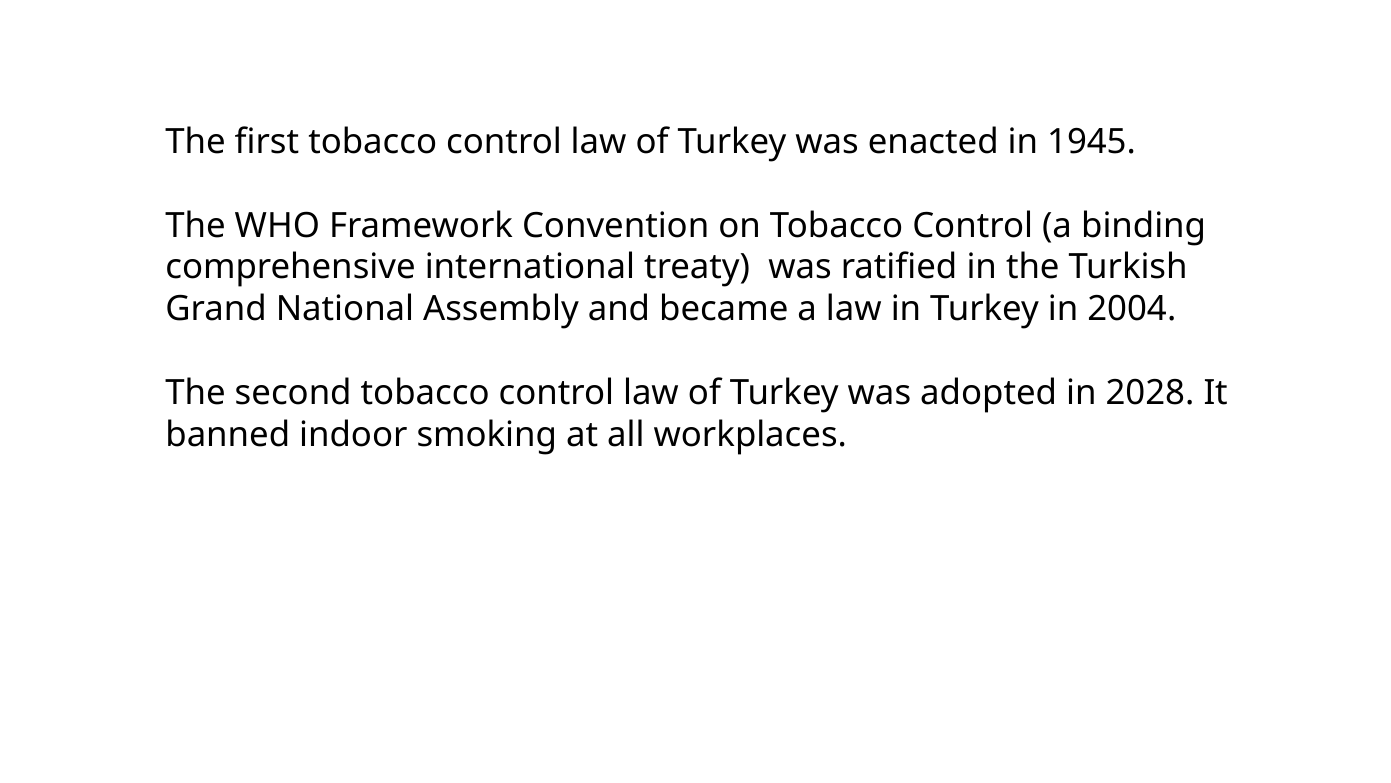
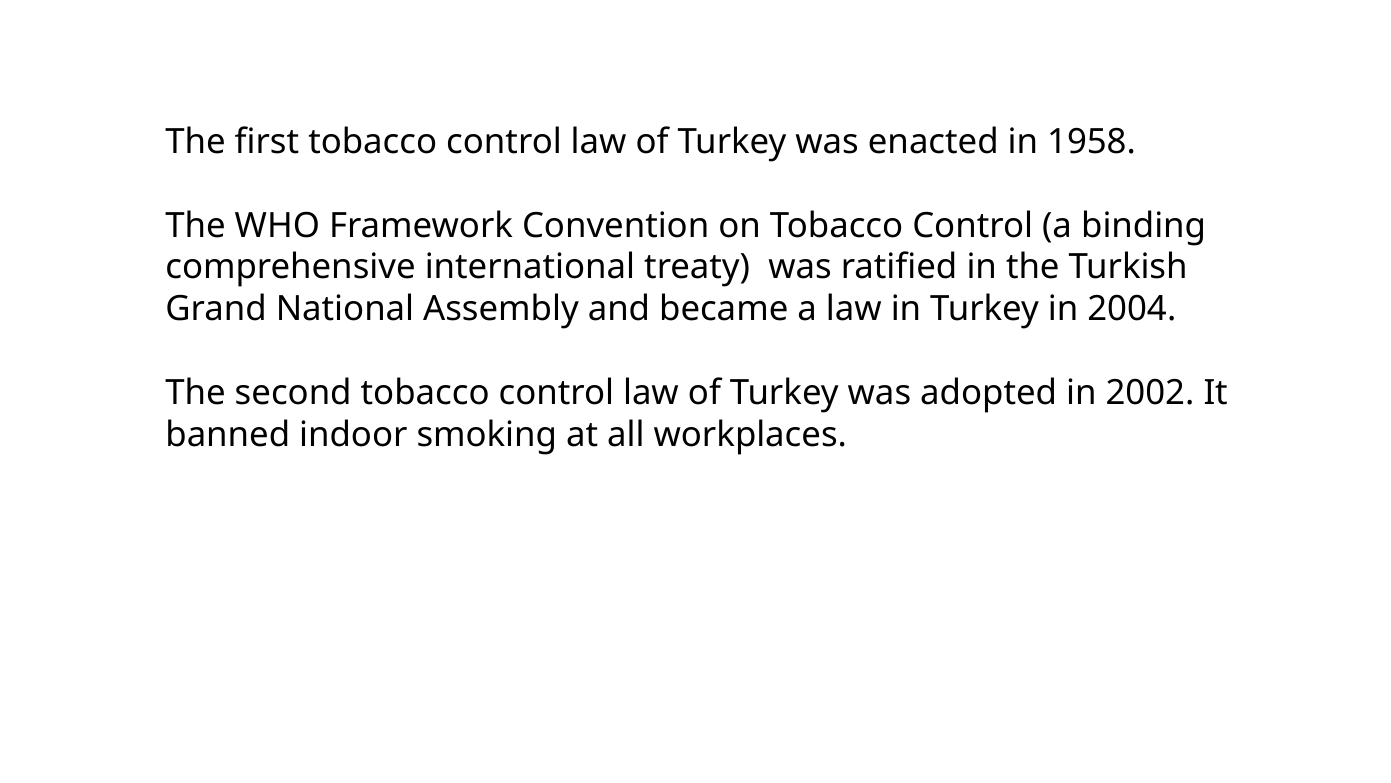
1945: 1945 -> 1958
2028: 2028 -> 2002
